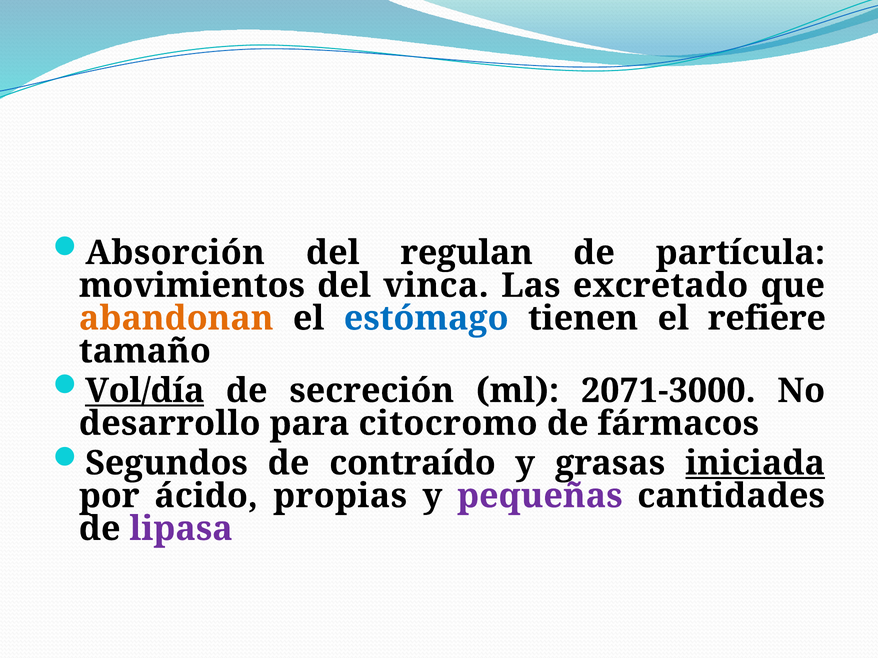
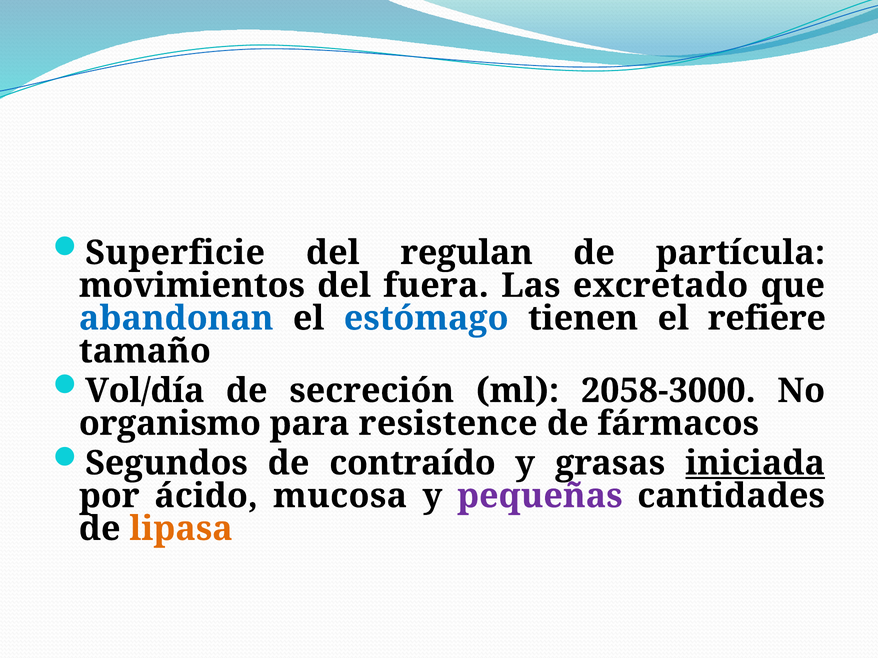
Absorción: Absorción -> Superficie
vinca: vinca -> fuera
abandonan colour: orange -> blue
Vol/día underline: present -> none
2071-3000: 2071-3000 -> 2058-3000
desarrollo: desarrollo -> organismo
citocromo: citocromo -> resistence
propias: propias -> mucosa
lipasa colour: purple -> orange
